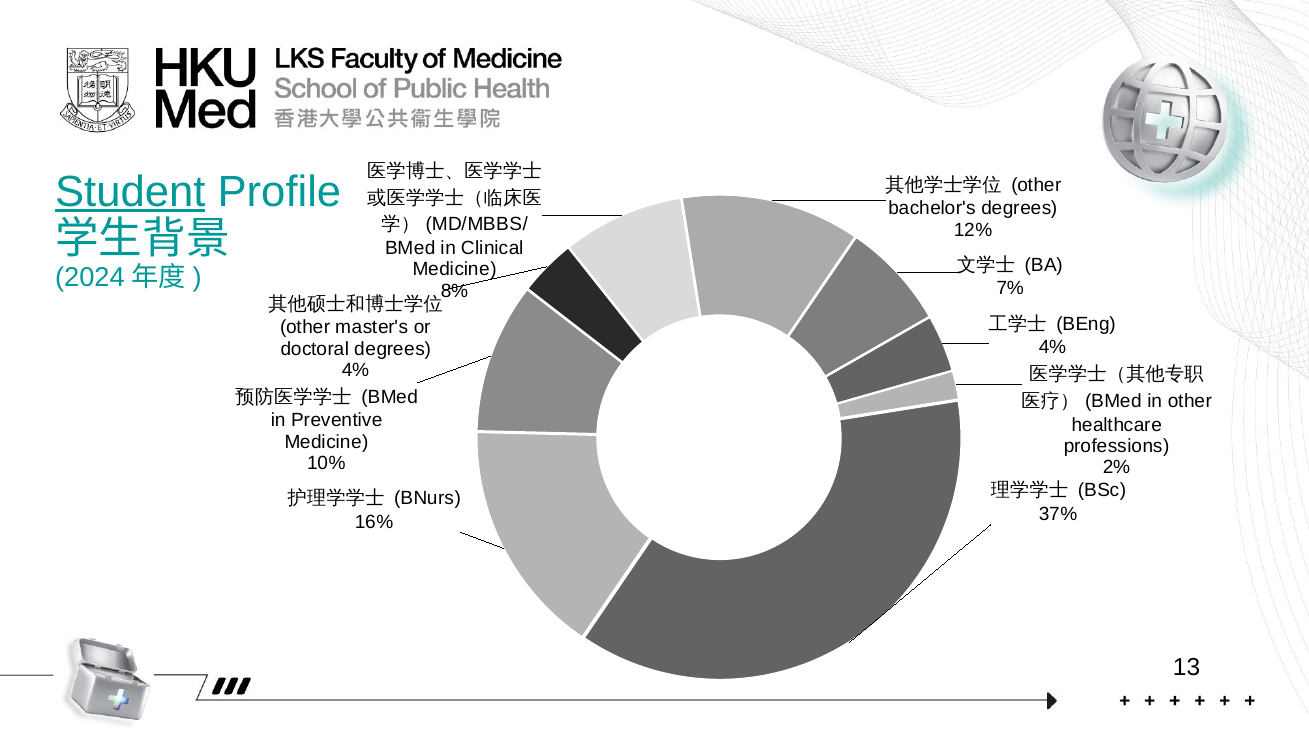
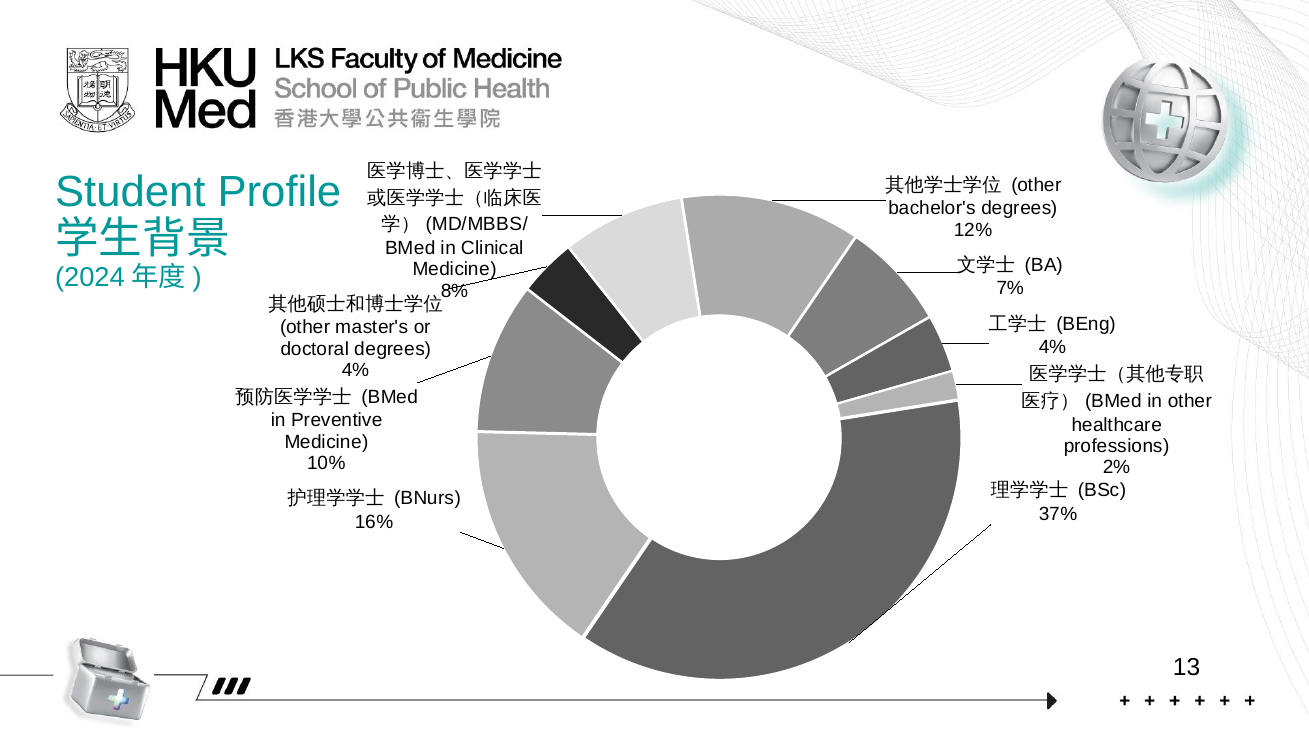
Student underline: present -> none
